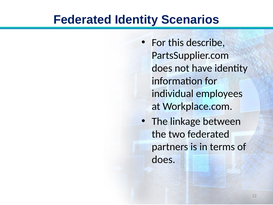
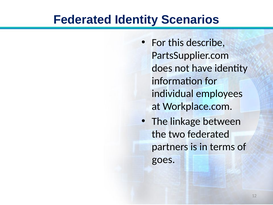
does at (163, 159): does -> goes
